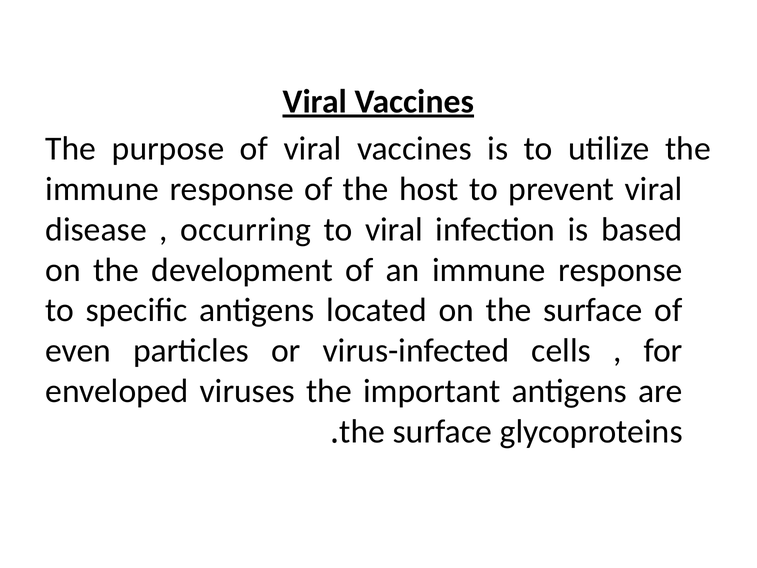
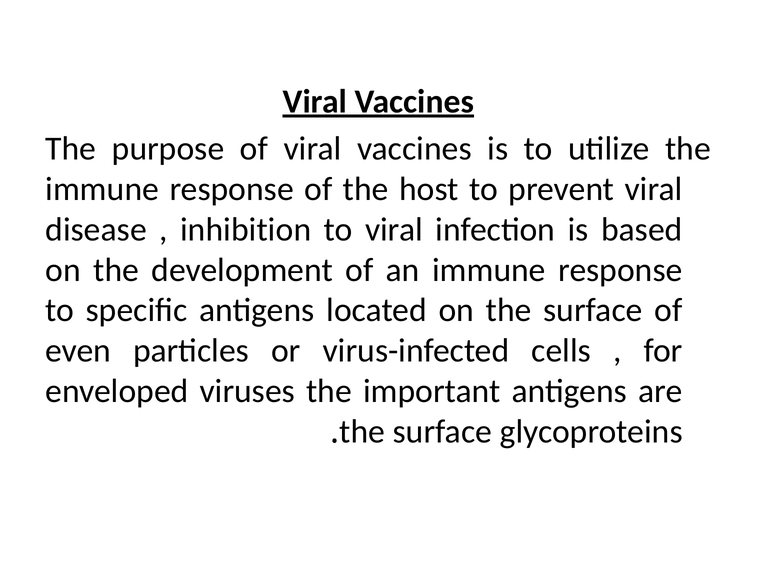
occurring: occurring -> inhibition
